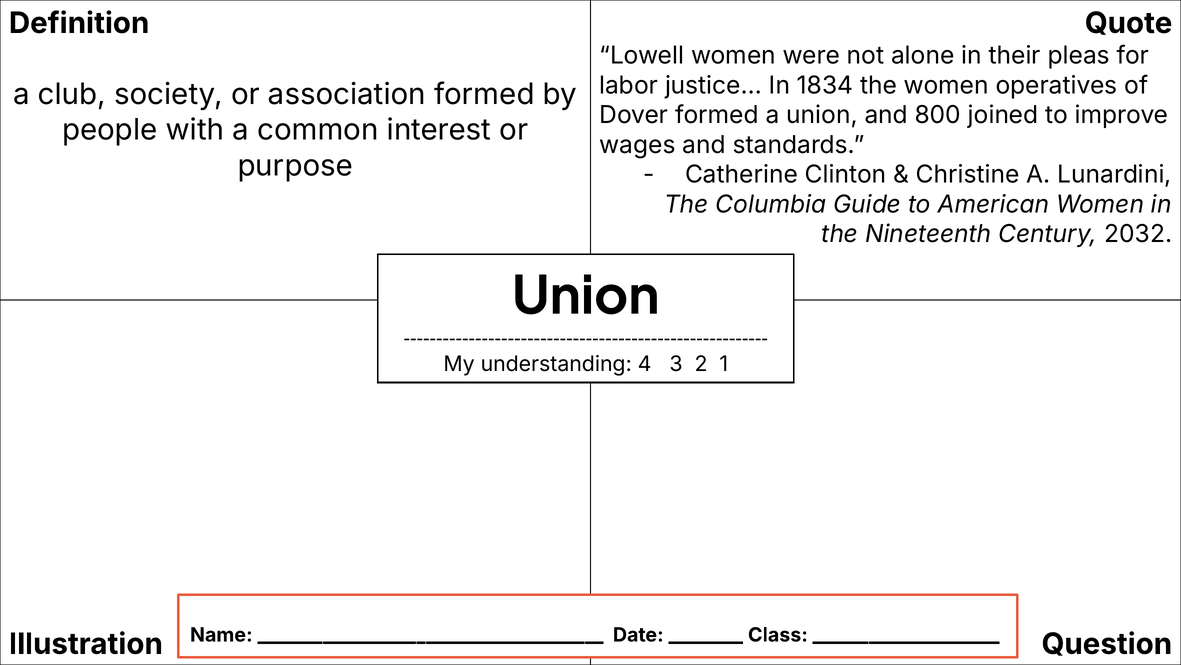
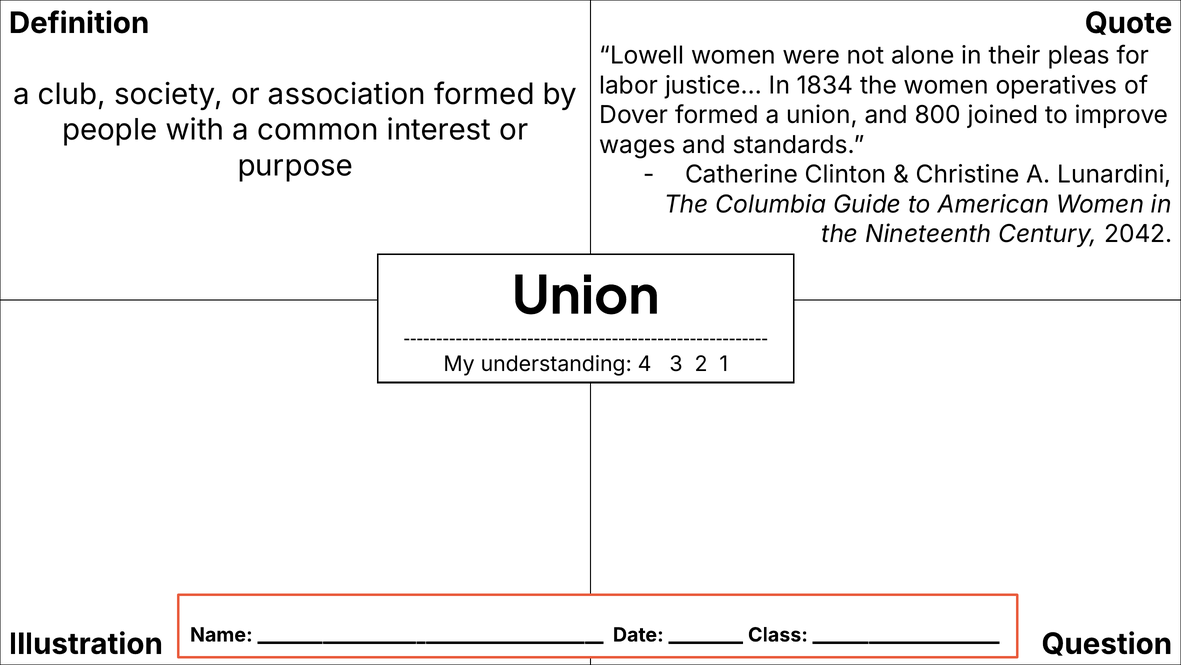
2032: 2032 -> 2042
